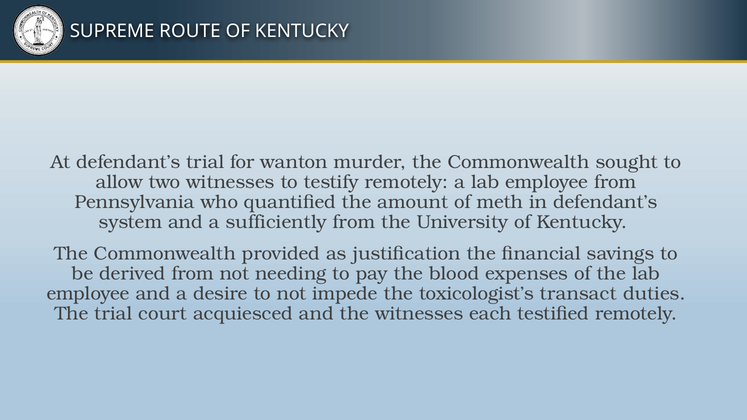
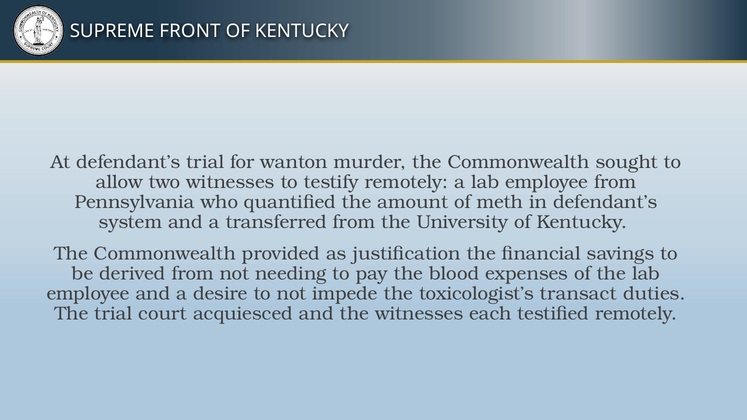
ROUTE: ROUTE -> FRONT
sufficiently: sufficiently -> transferred
